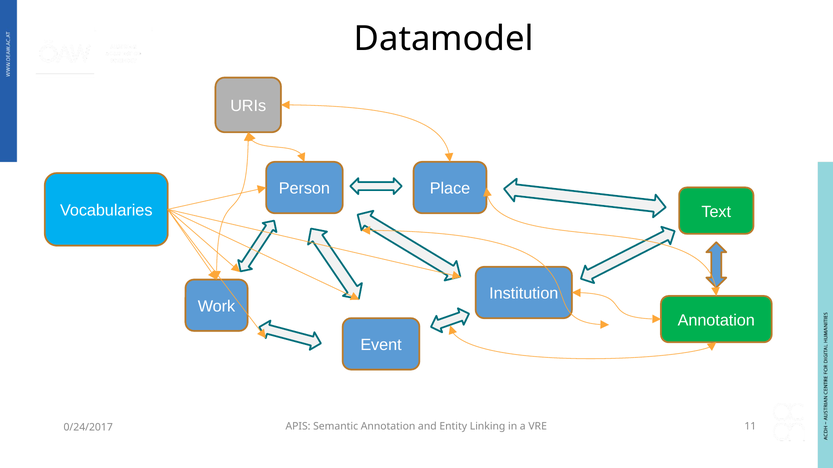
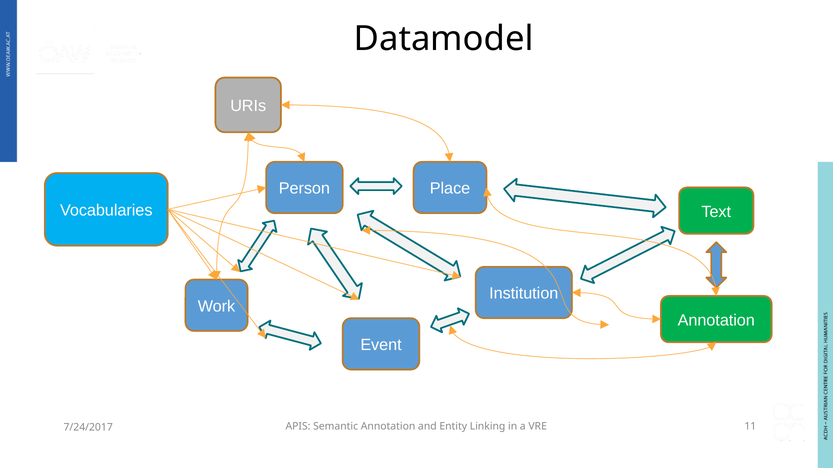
0/24/2017: 0/24/2017 -> 7/24/2017
